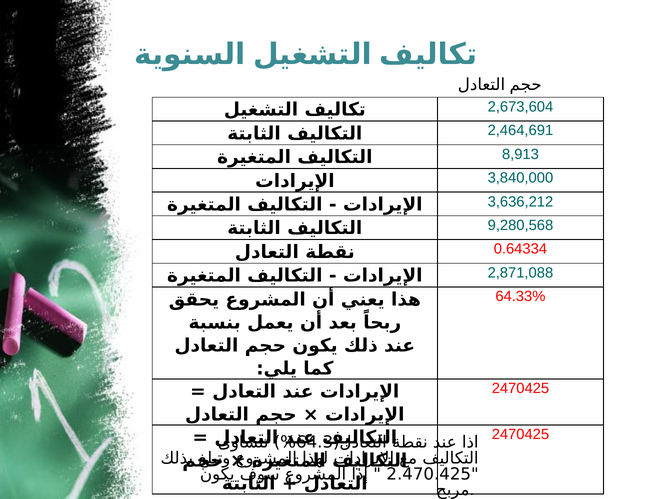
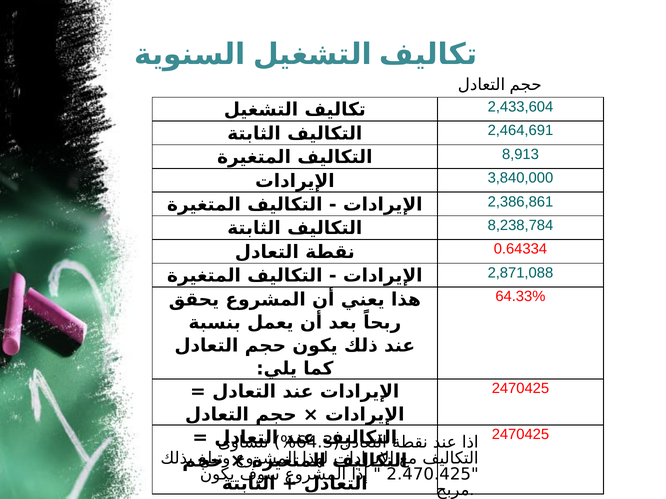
2,673,604: 2,673,604 -> 2,433,604
3,636,212: 3,636,212 -> 2,386,861
9,280,568: 9,280,568 -> 8,238,784
